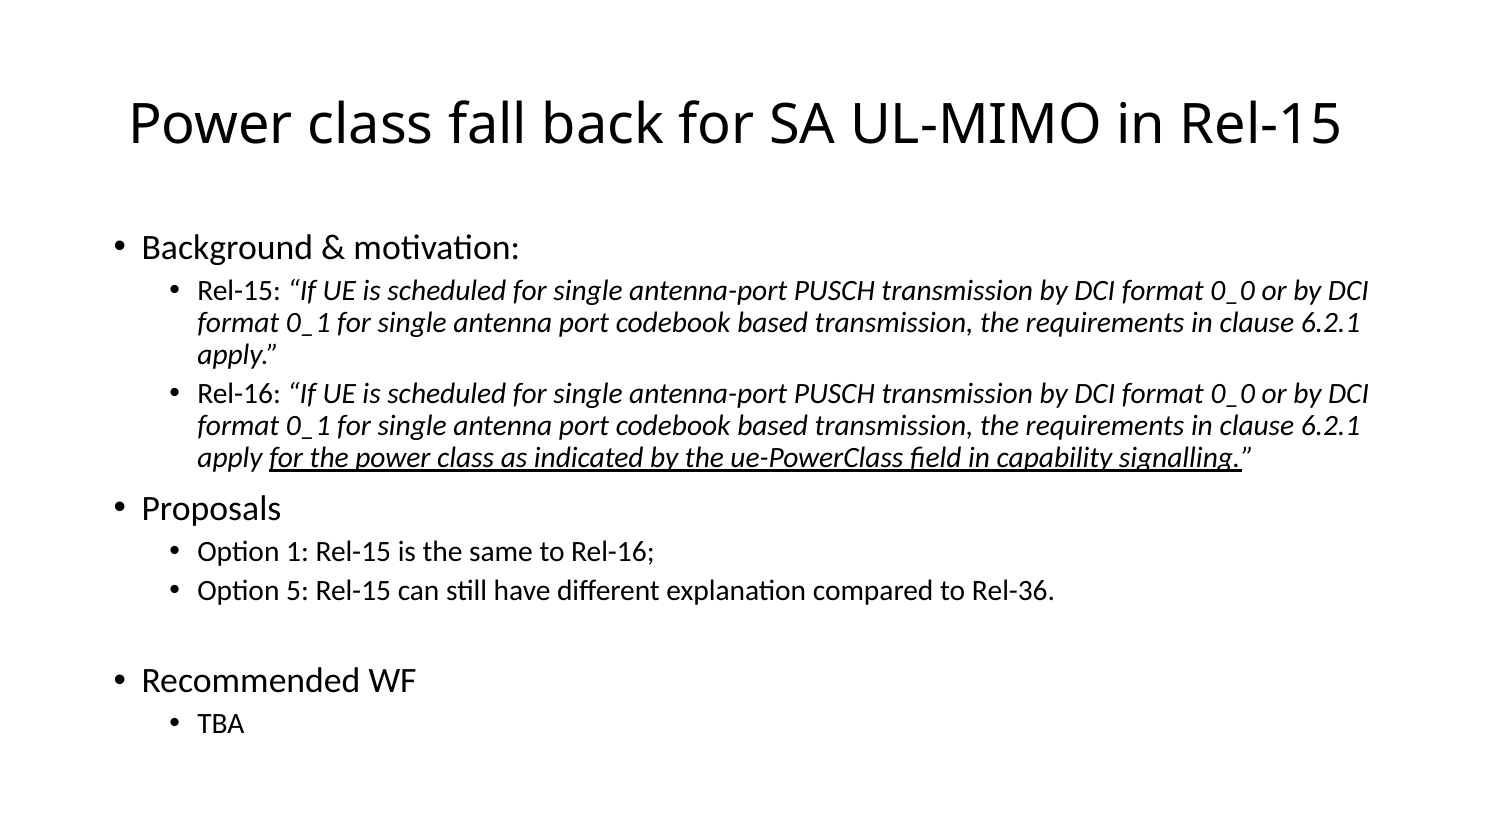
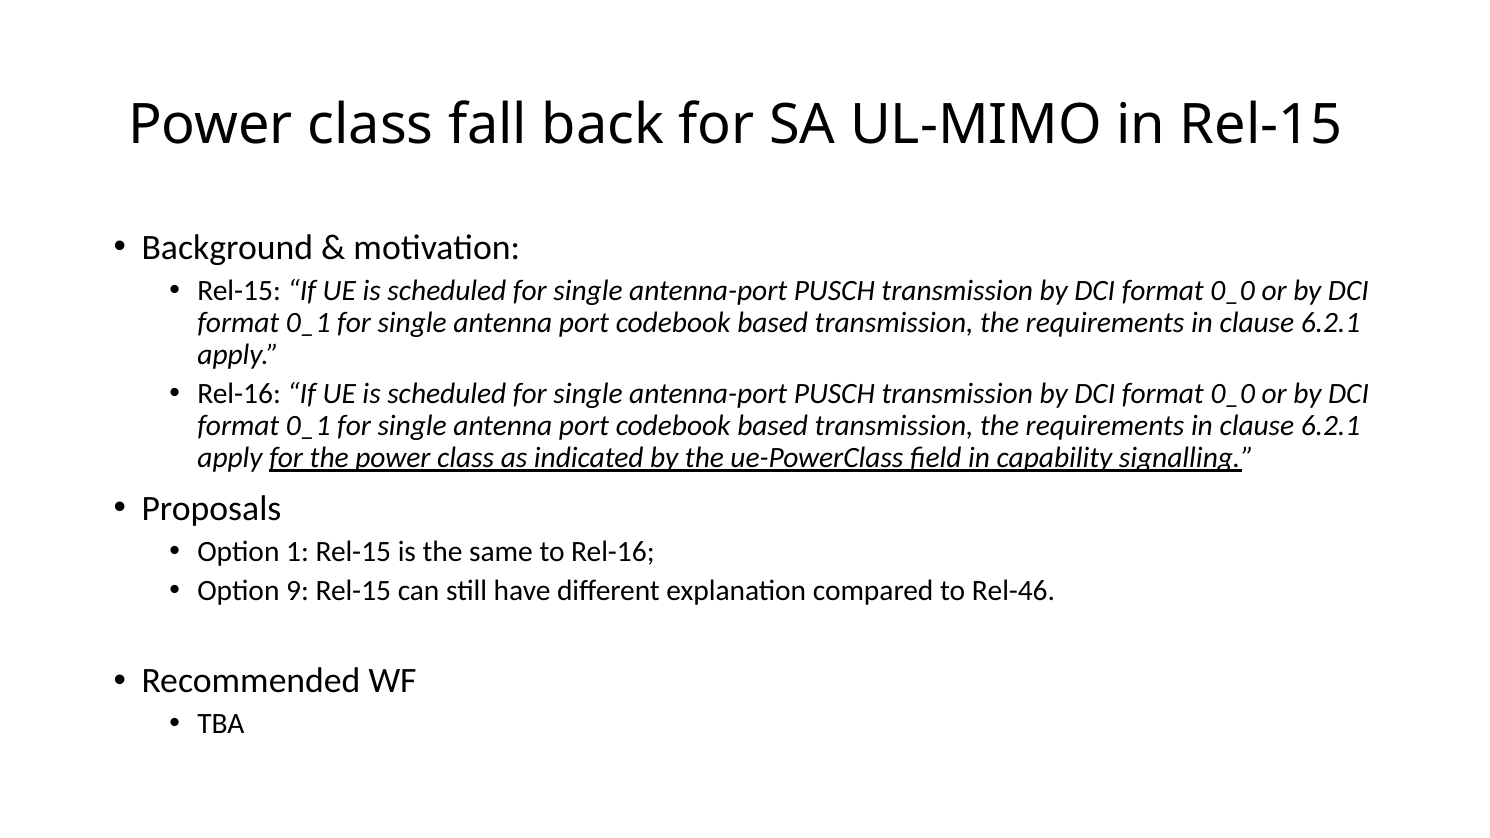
5: 5 -> 9
Rel-36: Rel-36 -> Rel-46
